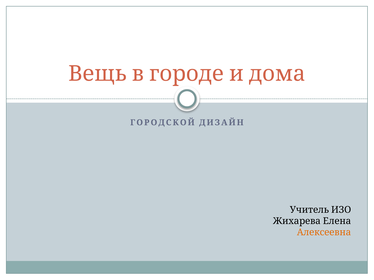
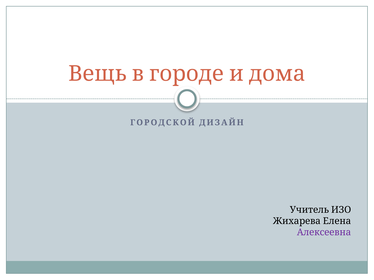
Алексеевна colour: orange -> purple
